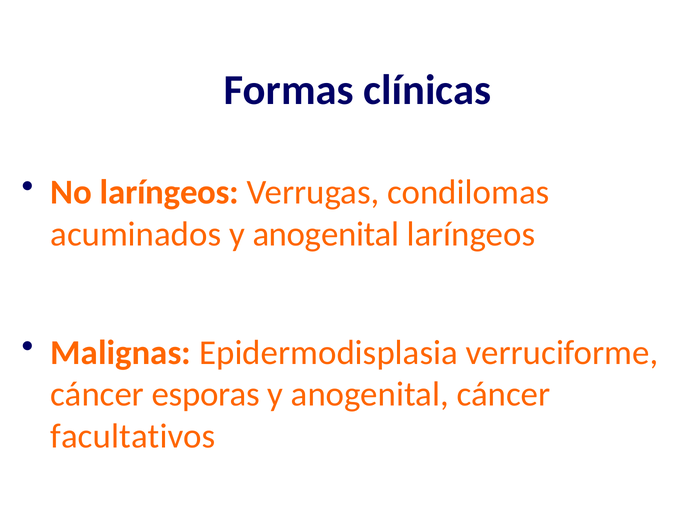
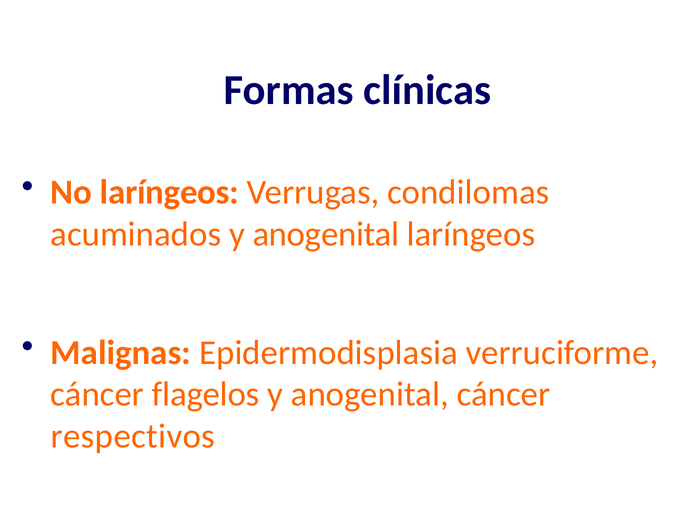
esporas: esporas -> flagelos
facultativos: facultativos -> respectivos
